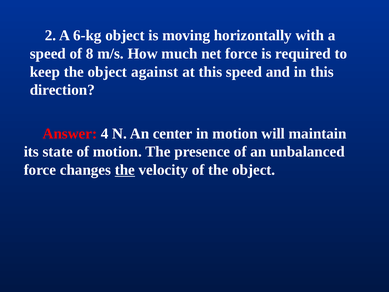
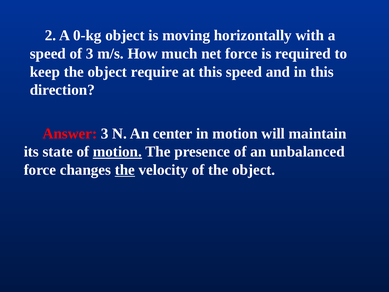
6-kg: 6-kg -> 0-kg
of 8: 8 -> 3
against: against -> require
Answer 4: 4 -> 3
motion at (117, 152) underline: none -> present
